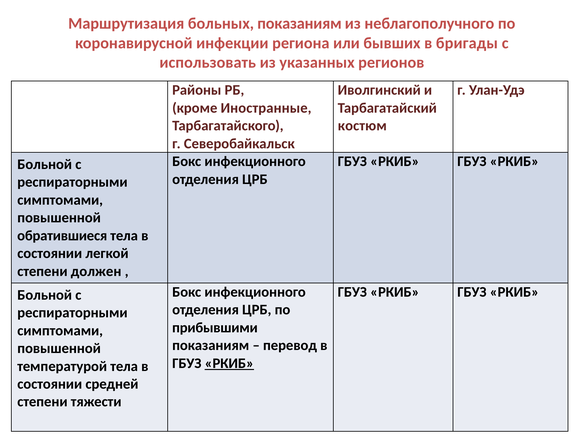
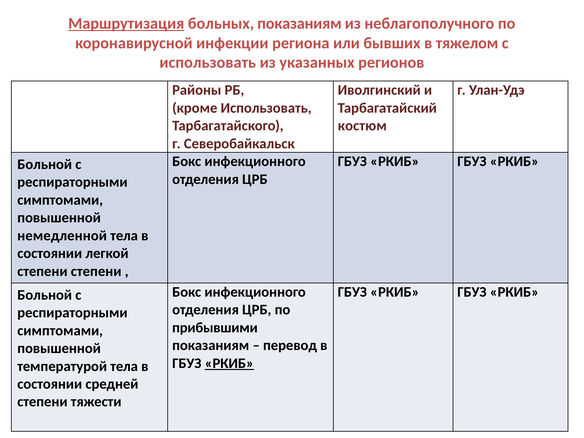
Маршрутизация underline: none -> present
бригады: бригады -> тяжелом
кроме Иностранные: Иностранные -> Использовать
обратившиеся: обратившиеся -> немедленной
степени должен: должен -> степени
